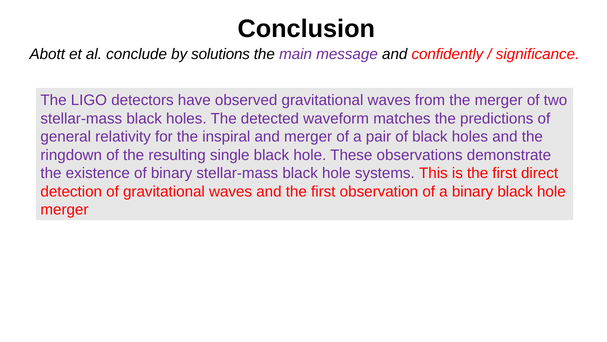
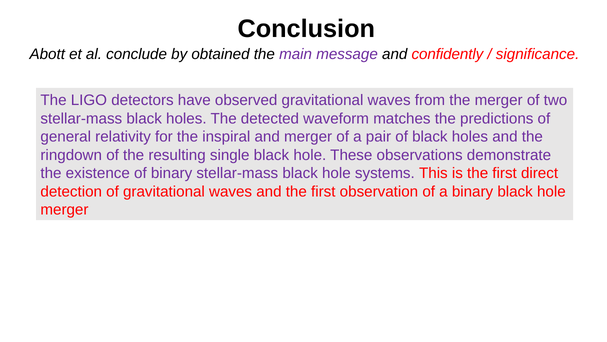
solutions: solutions -> obtained
